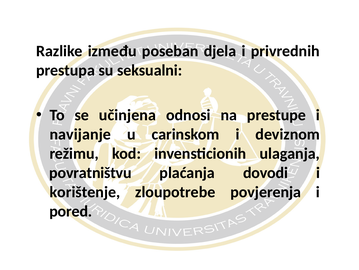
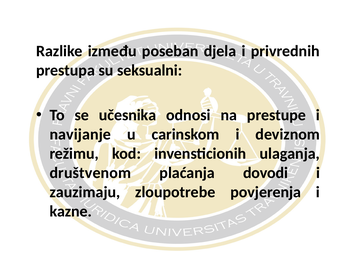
učinjena: učinjena -> učesnika
povratništvu: povratništvu -> društvenom
korištenje: korištenje -> zauzimaju
pored: pored -> kazne
